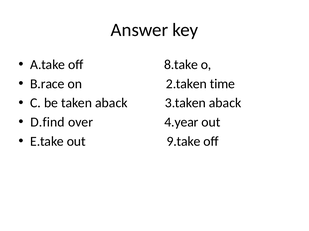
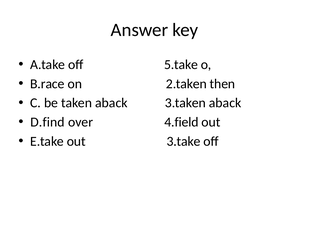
8.take: 8.take -> 5.take
time: time -> then
4.year: 4.year -> 4.field
9.take: 9.take -> 3.take
